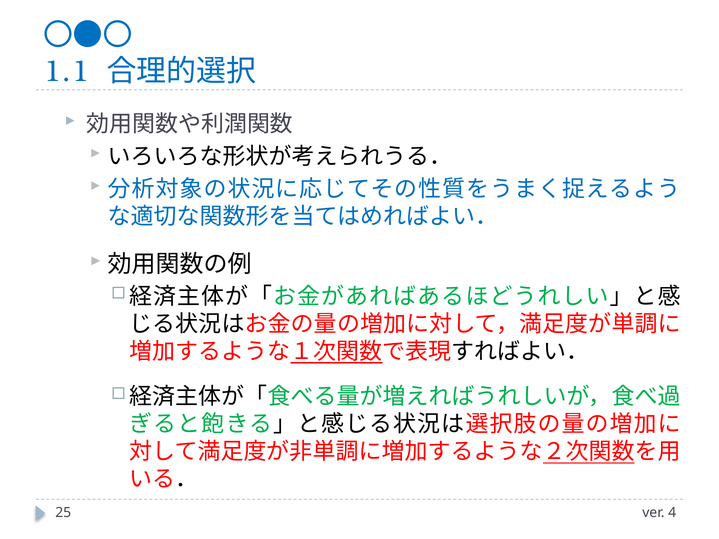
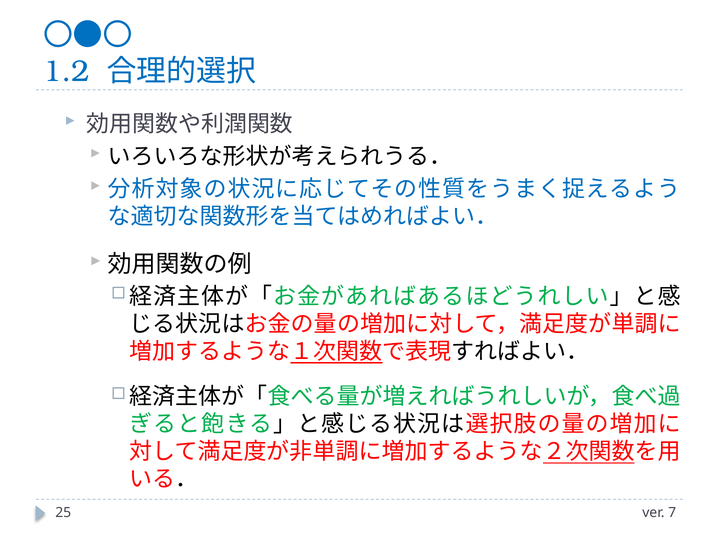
1.1: 1.1 -> 1.2
4: 4 -> 7
